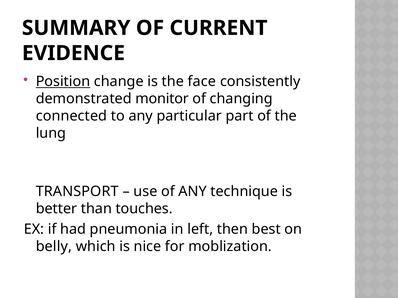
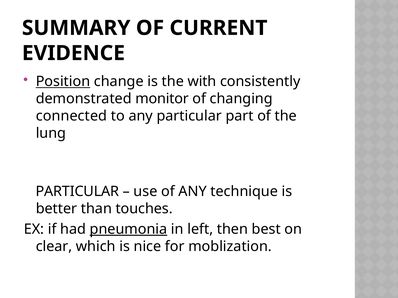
face: face -> with
TRANSPORT at (77, 192): TRANSPORT -> PARTICULAR
pneumonia underline: none -> present
belly: belly -> clear
